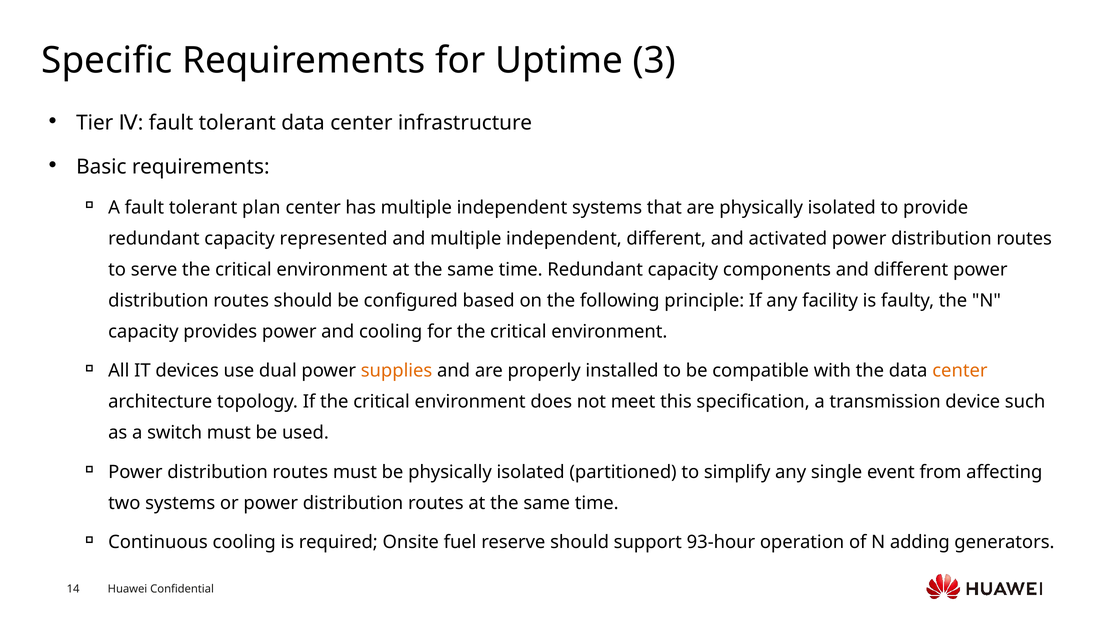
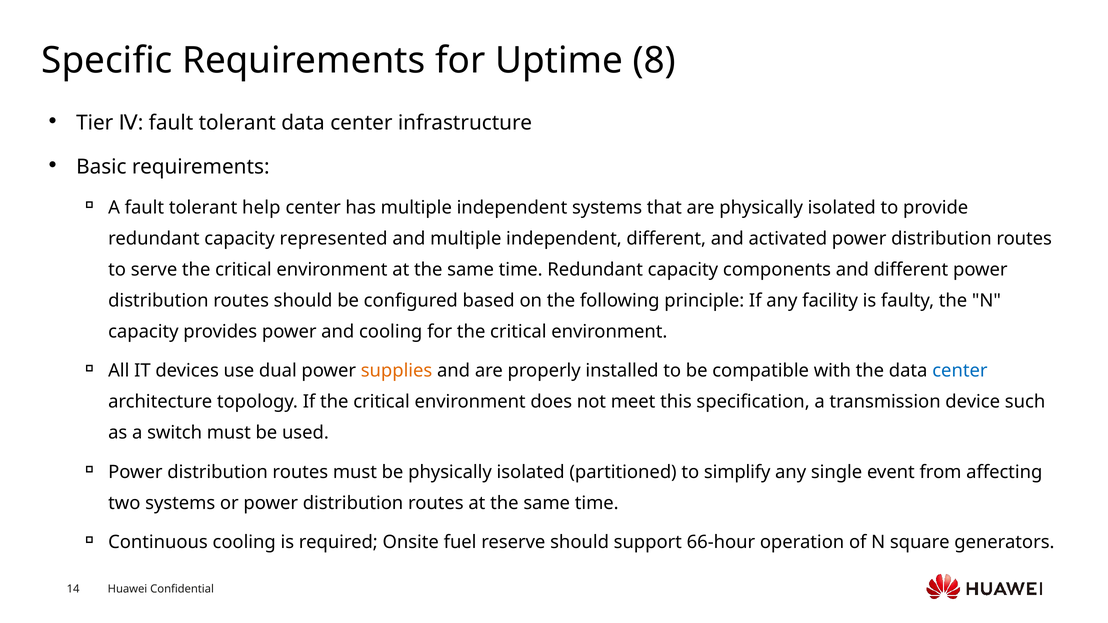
3: 3 -> 8
plan: plan -> help
center at (960, 371) colour: orange -> blue
93-hour: 93-hour -> 66-hour
adding: adding -> square
